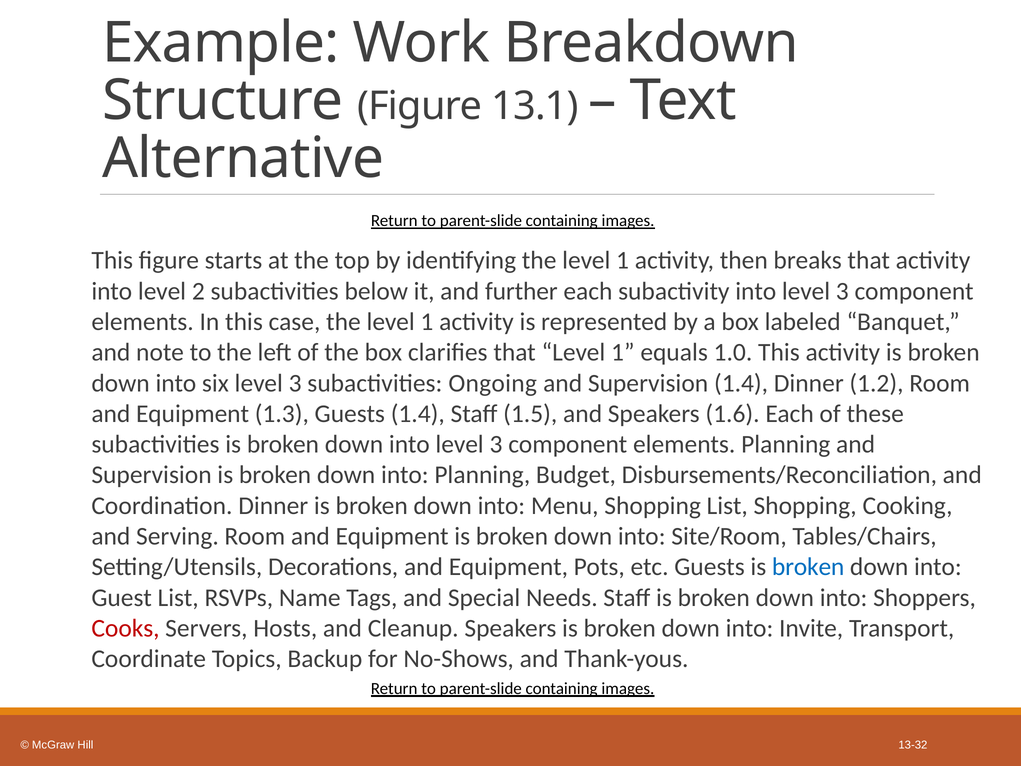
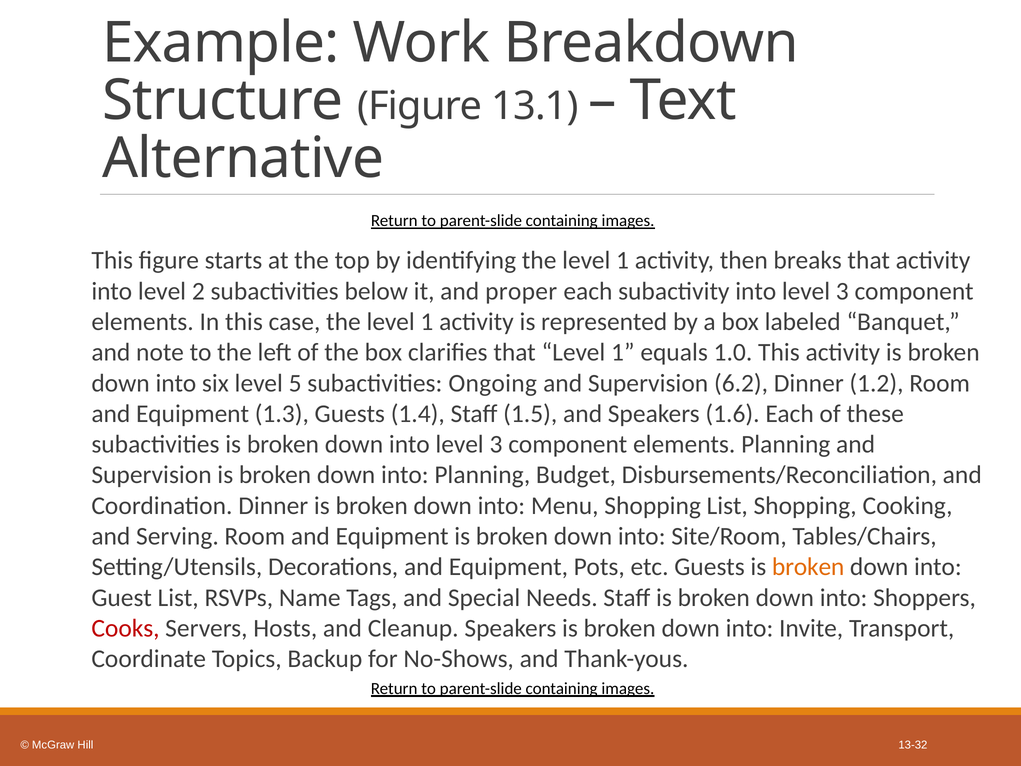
further: further -> proper
six level 3: 3 -> 5
Supervision 1.4: 1.4 -> 6.2
broken at (808, 567) colour: blue -> orange
